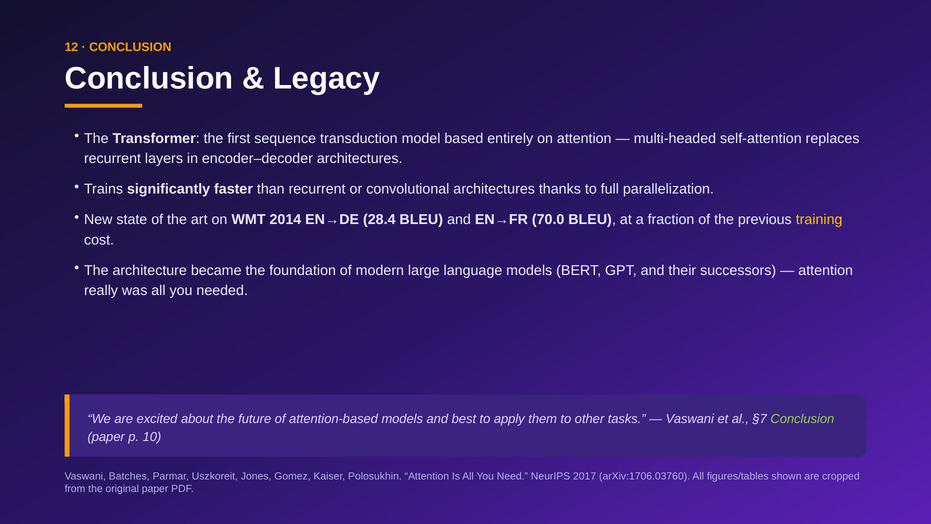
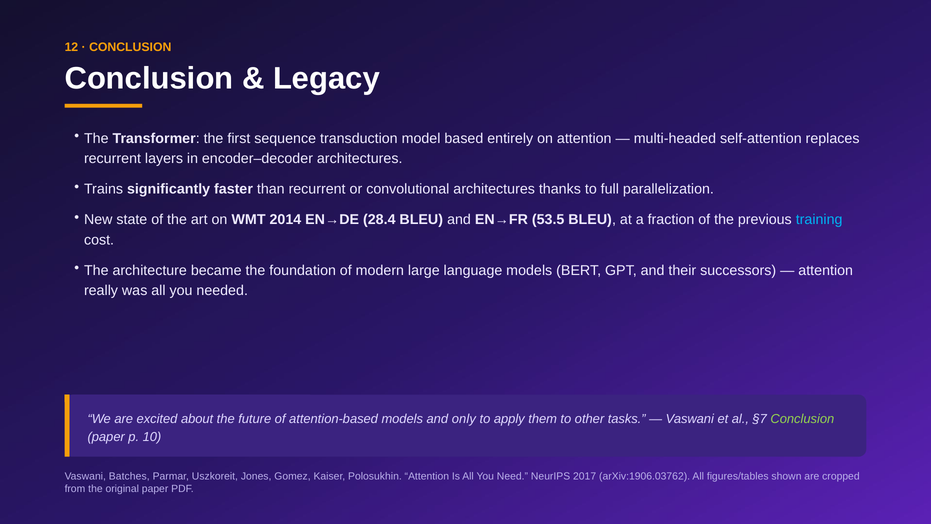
70.0: 70.0 -> 53.5
training colour: yellow -> light blue
best: best -> only
arXiv:1706.03760: arXiv:1706.03760 -> arXiv:1906.03762
